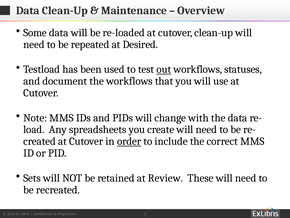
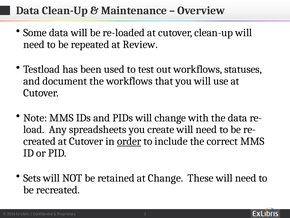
Desired: Desired -> Review
out underline: present -> none
at Review: Review -> Change
